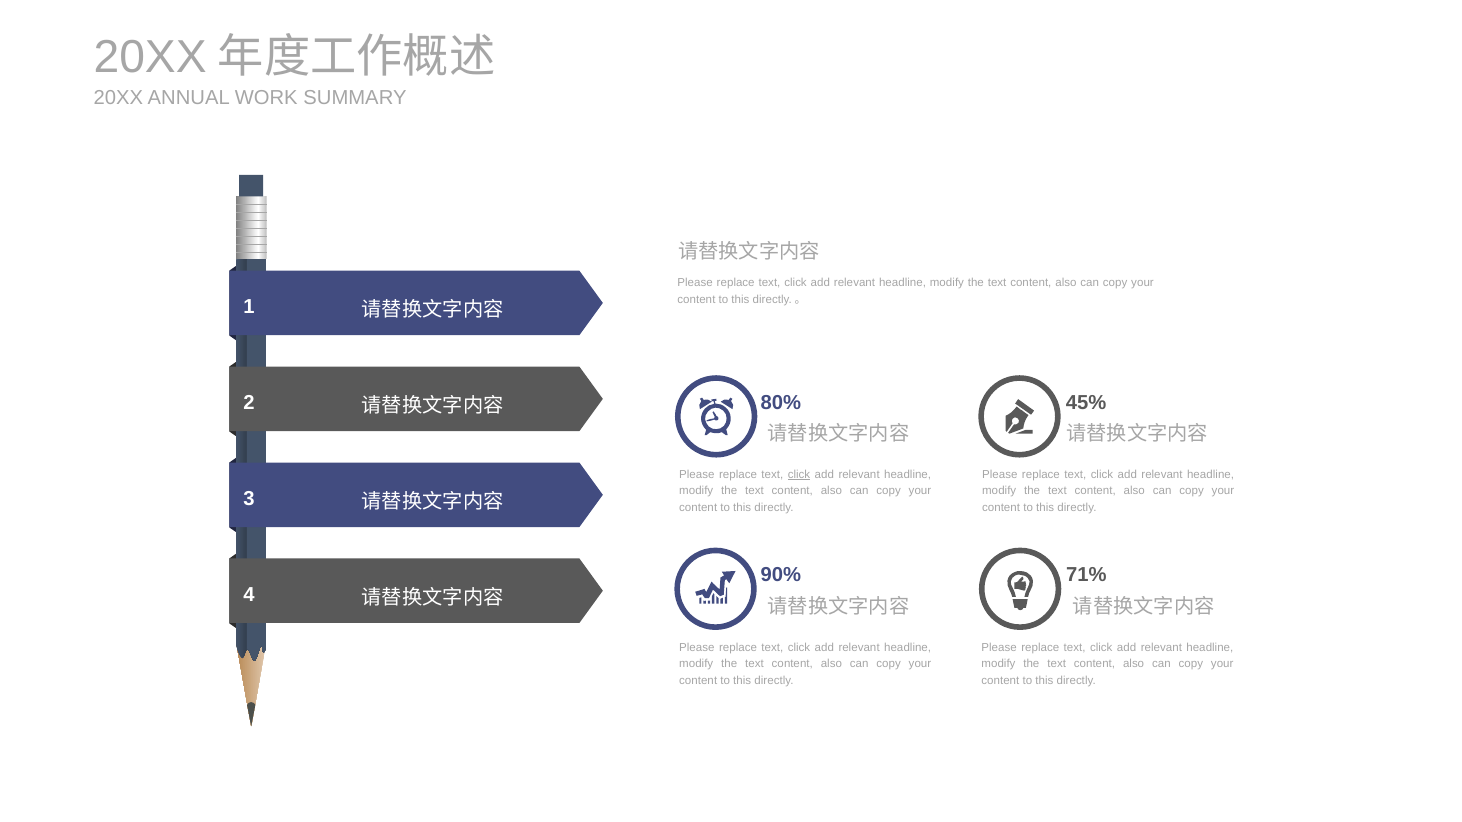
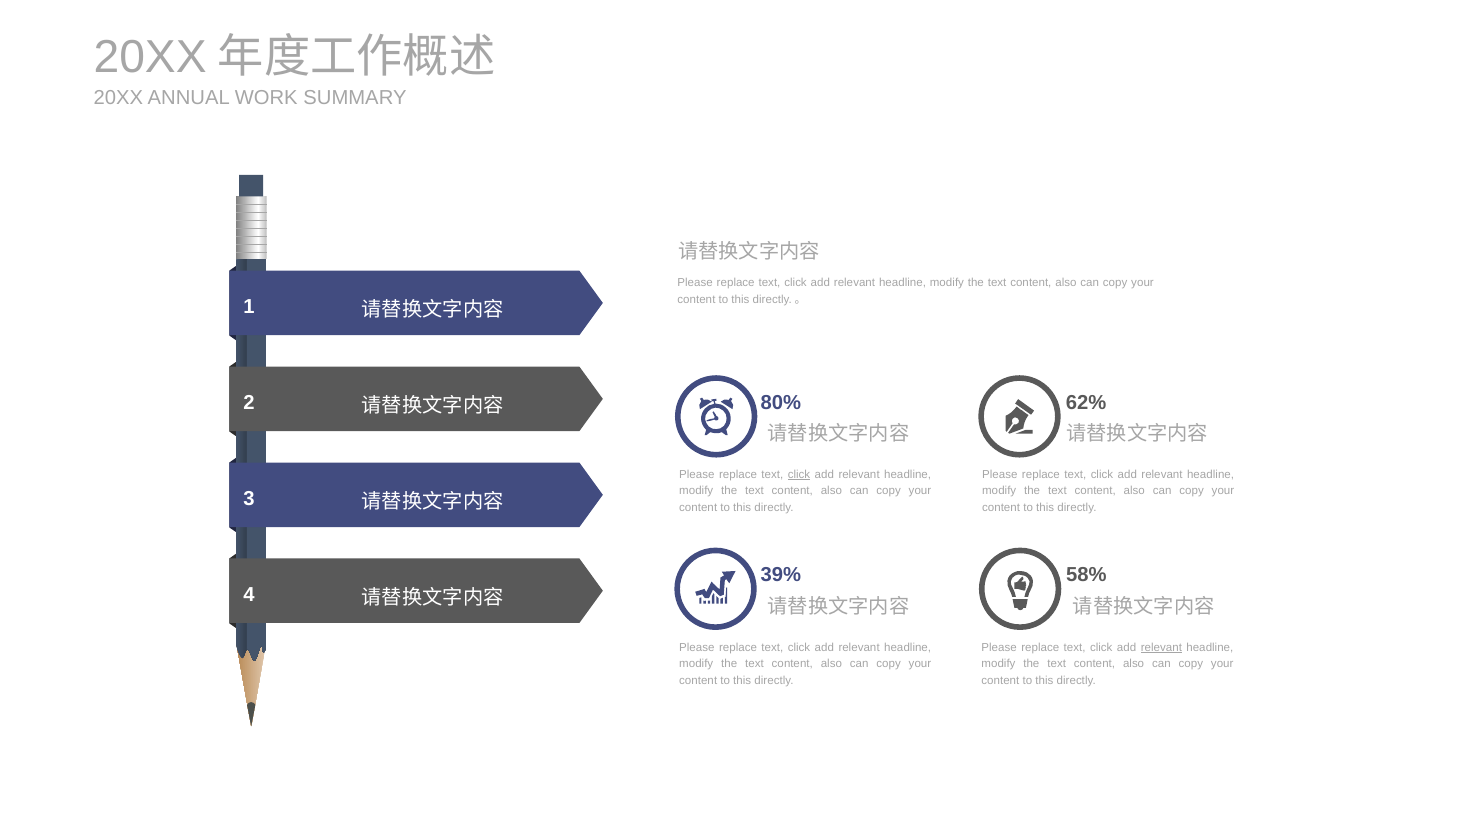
45%: 45% -> 62%
90%: 90% -> 39%
71%: 71% -> 58%
relevant at (1161, 648) underline: none -> present
